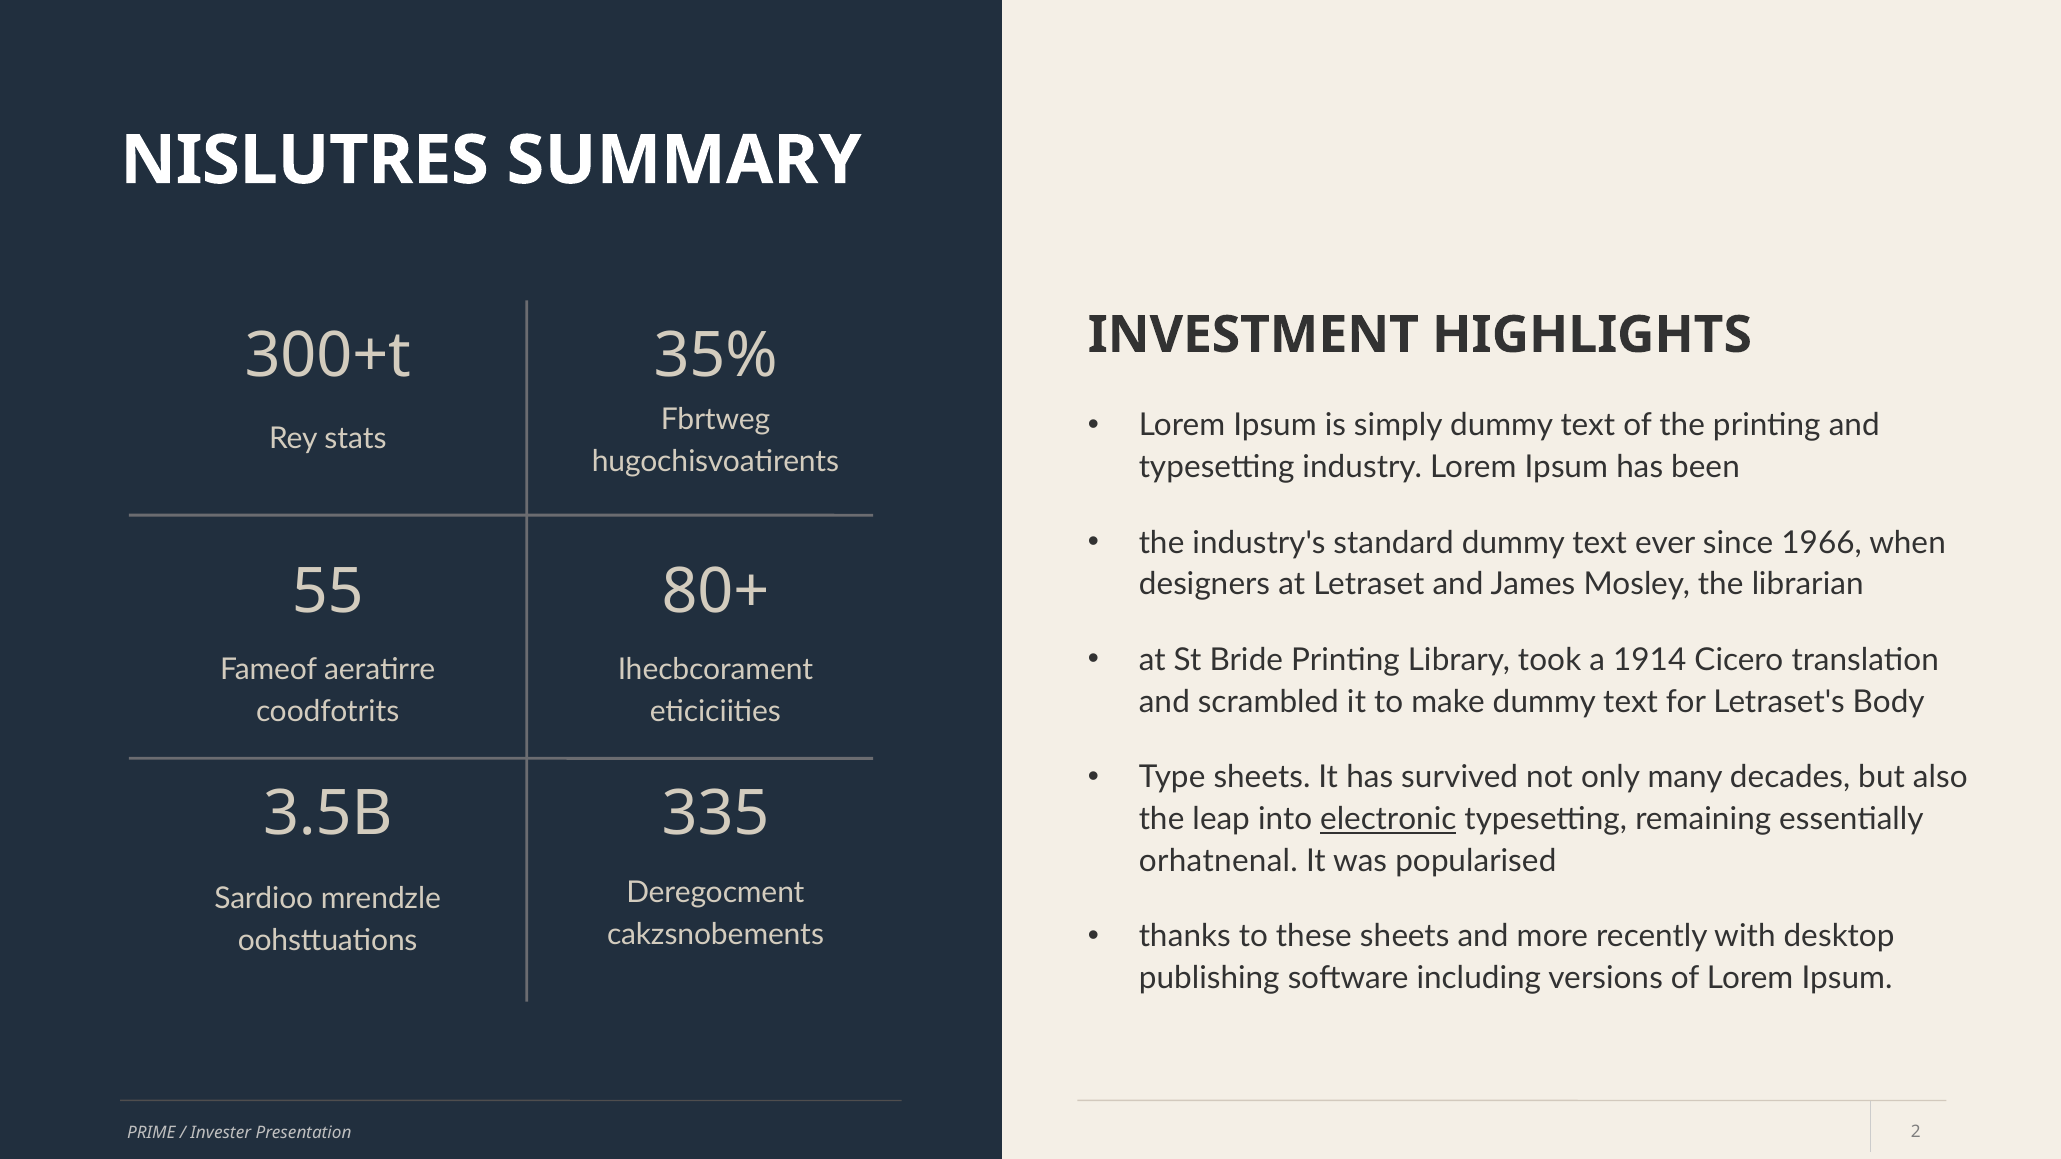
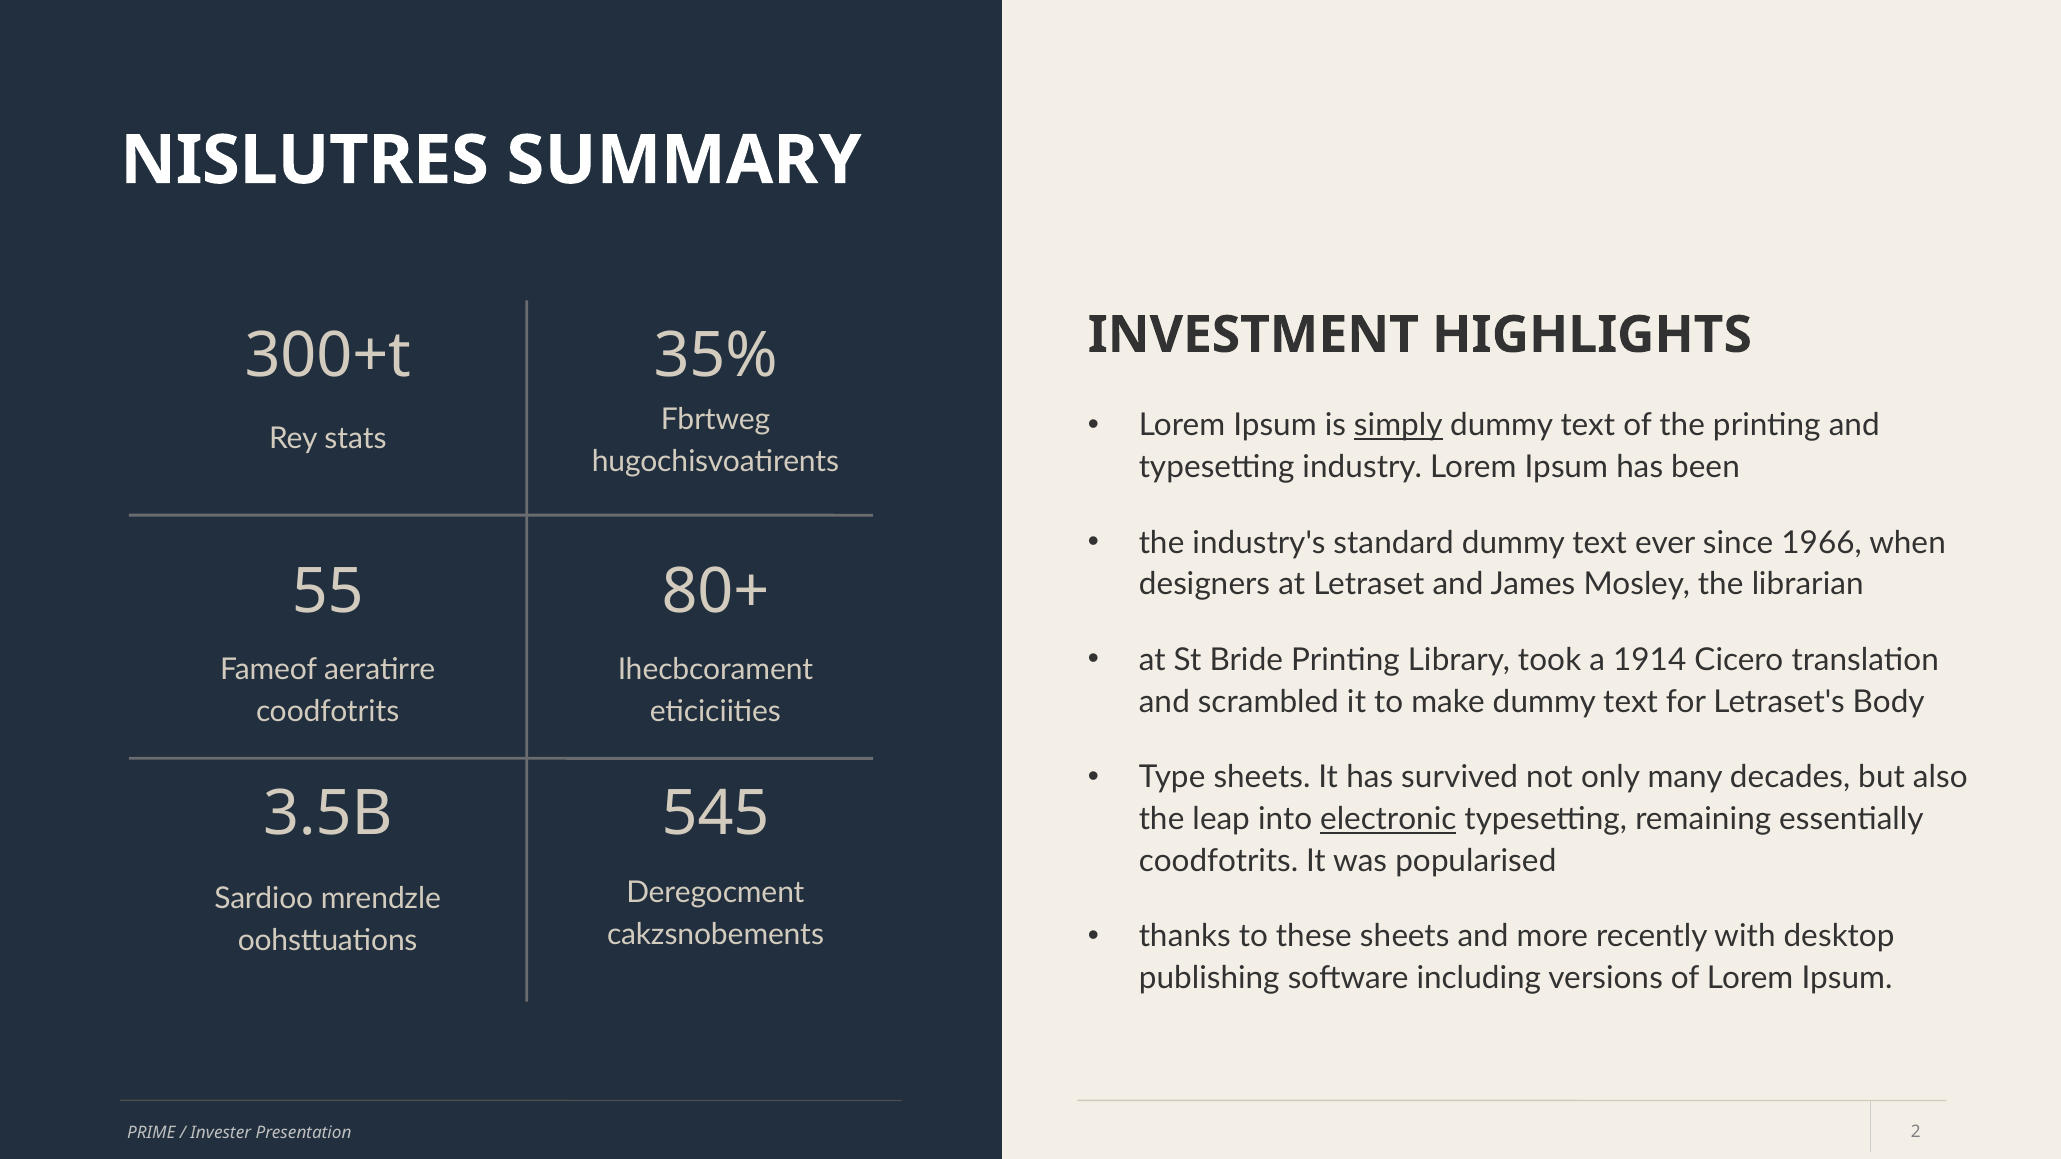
simply underline: none -> present
335: 335 -> 545
orhatnenal at (1218, 861): orhatnenal -> coodfotrits
